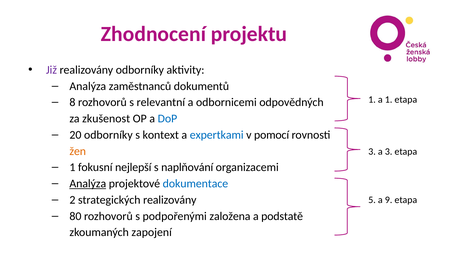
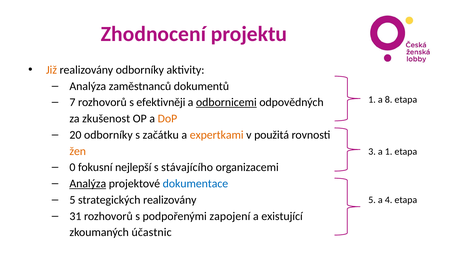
Již colour: purple -> orange
a 1: 1 -> 8
8: 8 -> 7
relevantní: relevantní -> efektivněji
odbornicemi underline: none -> present
DoP colour: blue -> orange
kontext: kontext -> začátku
expertkami colour: blue -> orange
pomocí: pomocí -> použitá
a 3: 3 -> 1
1 at (72, 167): 1 -> 0
naplňování: naplňování -> stávajícího
2 at (72, 200): 2 -> 5
9: 9 -> 4
80: 80 -> 31
založena: založena -> zapojení
podstatě: podstatě -> existující
zapojení: zapojení -> účastnic
